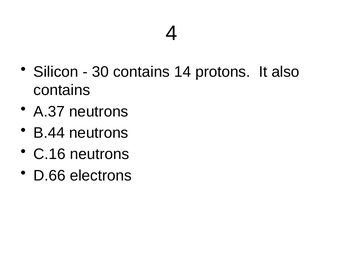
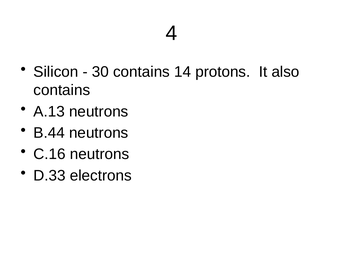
A.37: A.37 -> A.13
D.66: D.66 -> D.33
